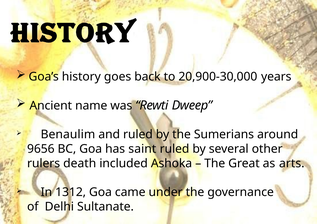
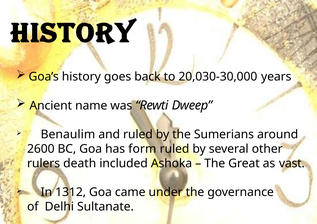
20,900-30,000: 20,900-30,000 -> 20,030-30,000
9656: 9656 -> 2600
saint: saint -> form
arts: arts -> vast
